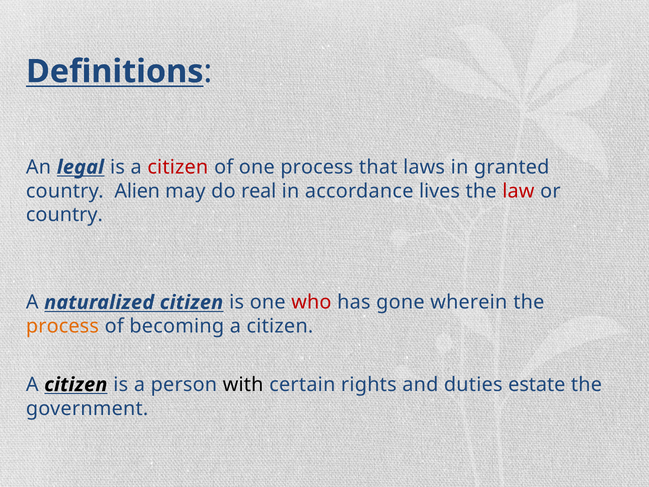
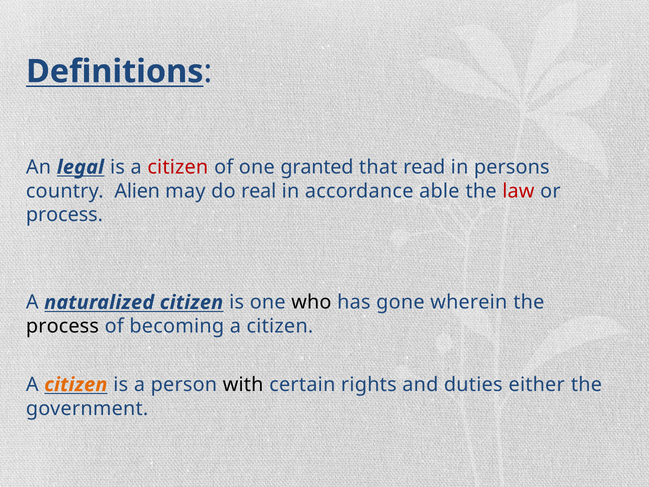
one process: process -> granted
laws: laws -> read
granted: granted -> persons
lives: lives -> able
country at (64, 215): country -> process
who colour: red -> black
process at (62, 326) colour: orange -> black
citizen at (76, 384) colour: black -> orange
estate: estate -> either
